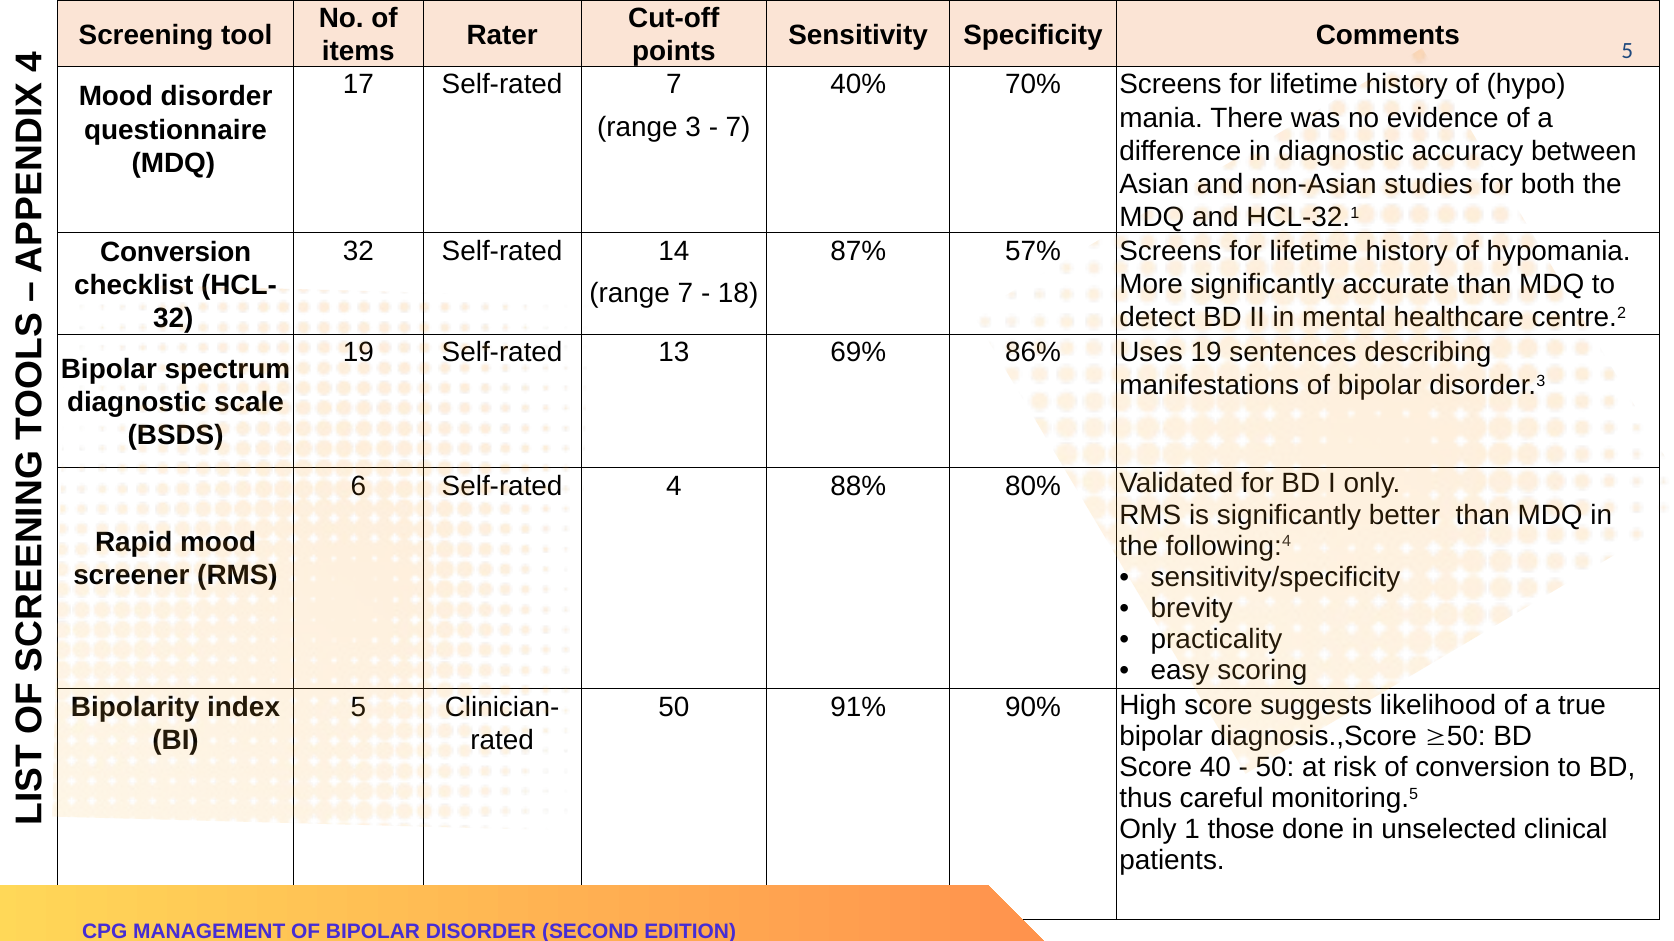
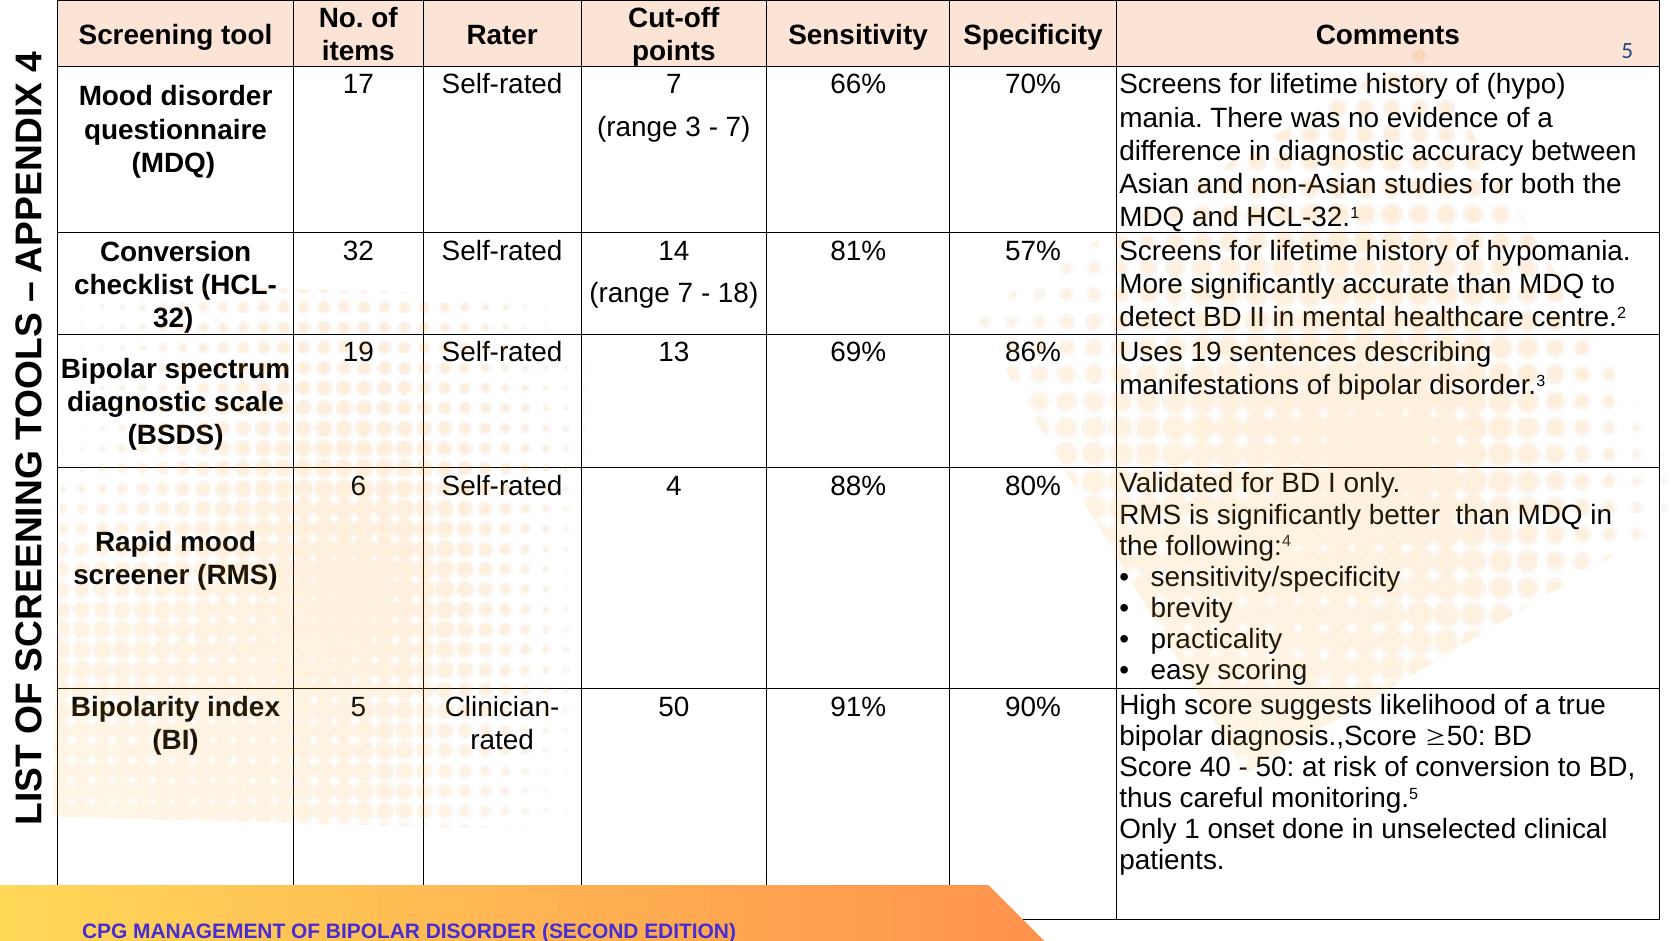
40%: 40% -> 66%
87%: 87% -> 81%
those: those -> onset
